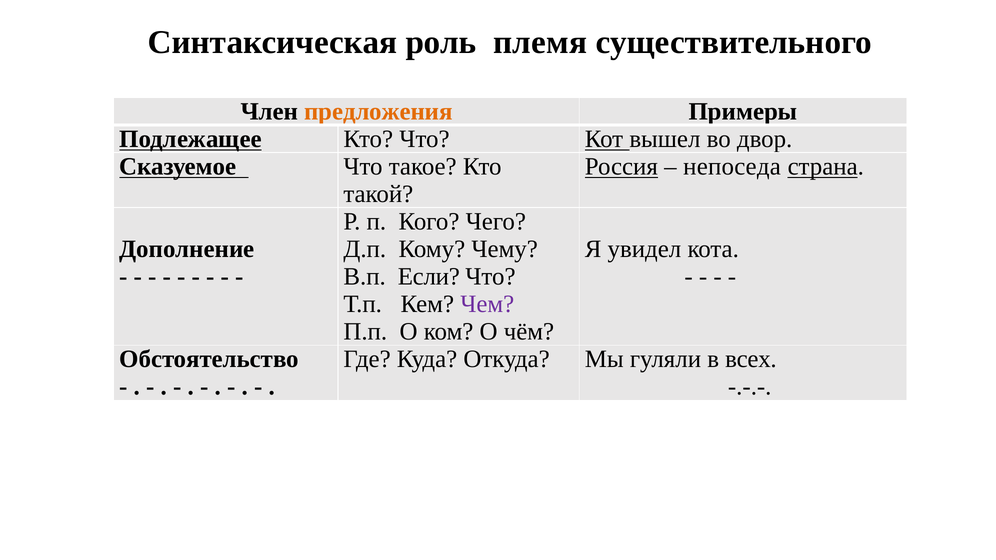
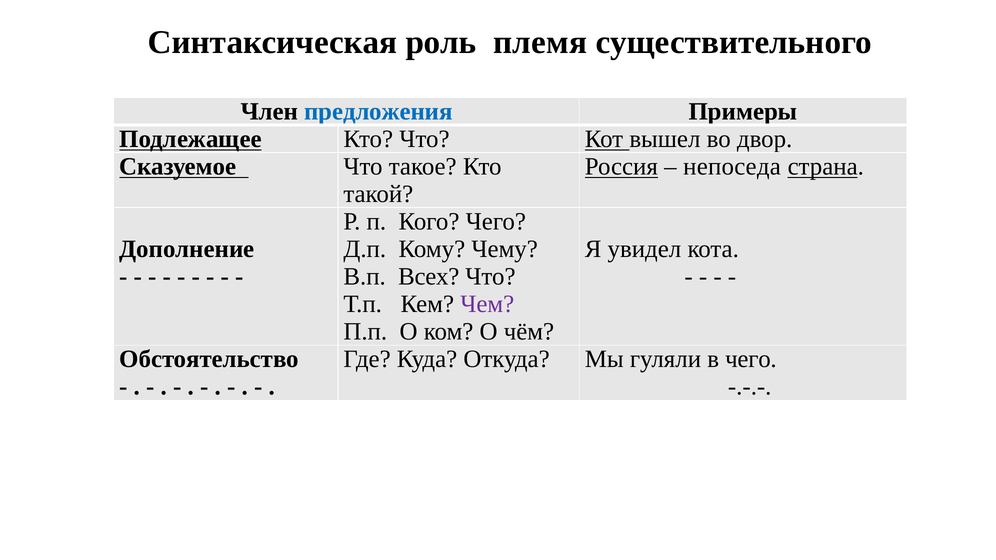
предложения colour: orange -> blue
Если: Если -> Всех
в всех: всех -> чего
